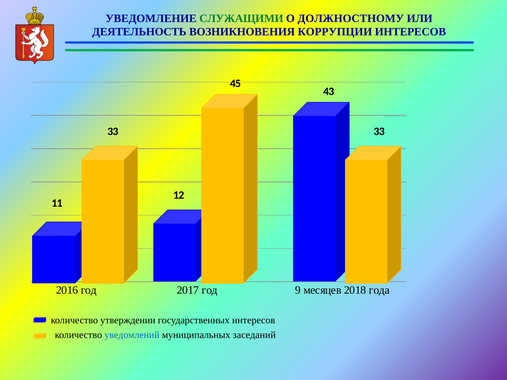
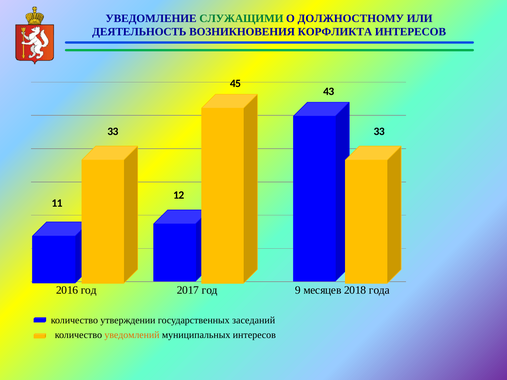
КОРРУПЦИИ: КОРРУПЦИИ -> КОРФЛИКТА
государственных интересов: интересов -> заседаний
уведомлений colour: blue -> orange
муниципальных заседаний: заседаний -> интересов
